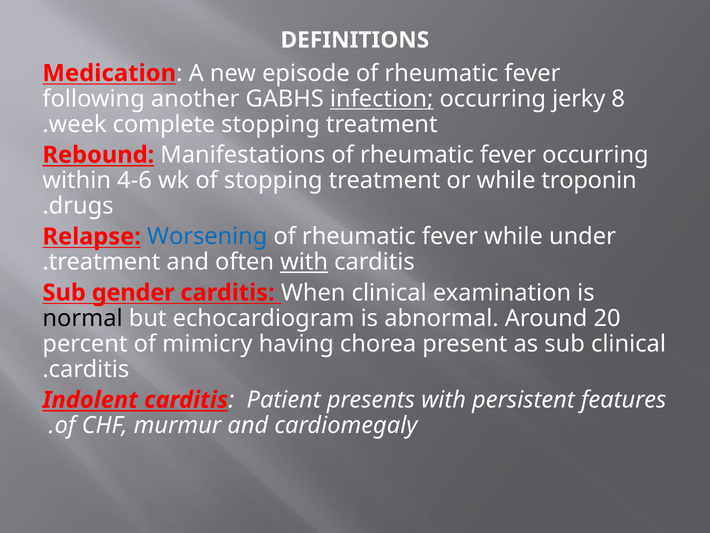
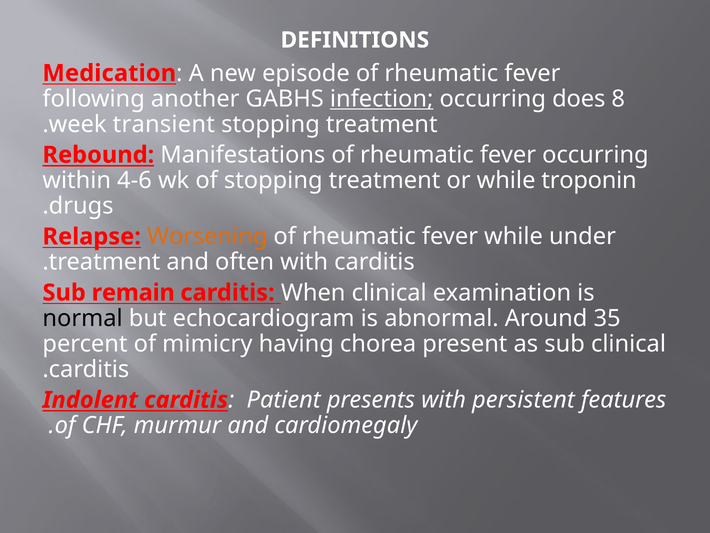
jerky: jerky -> does
complete: complete -> transient
Worsening colour: blue -> orange
with at (304, 262) underline: present -> none
gender: gender -> remain
20: 20 -> 35
